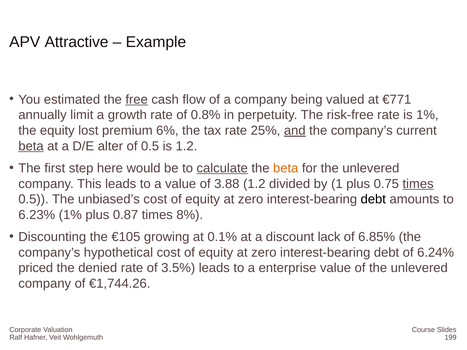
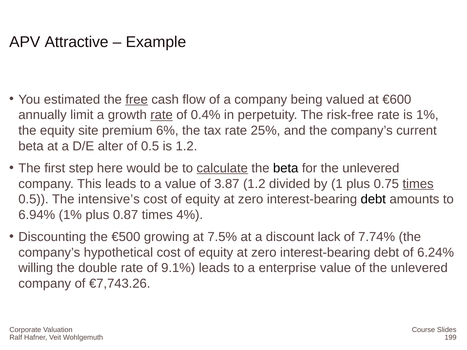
€771: €771 -> €600
rate at (162, 115) underline: none -> present
0.8%: 0.8% -> 0.4%
lost: lost -> site
and underline: present -> none
beta at (31, 146) underline: present -> none
beta at (286, 168) colour: orange -> black
3.88: 3.88 -> 3.87
unbiased’s: unbiased’s -> intensive’s
6.23%: 6.23% -> 6.94%
8%: 8% -> 4%
€105: €105 -> €500
0.1%: 0.1% -> 7.5%
6.85%: 6.85% -> 7.74%
priced: priced -> willing
denied: denied -> double
3.5%: 3.5% -> 9.1%
€1,744.26: €1,744.26 -> €7,743.26
